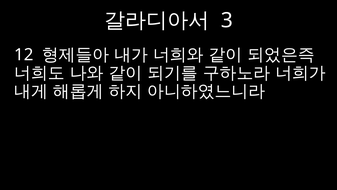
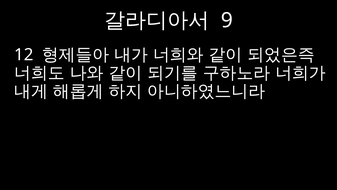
3: 3 -> 9
